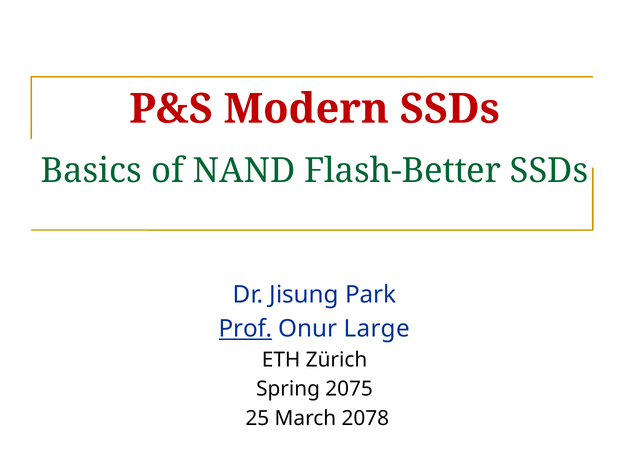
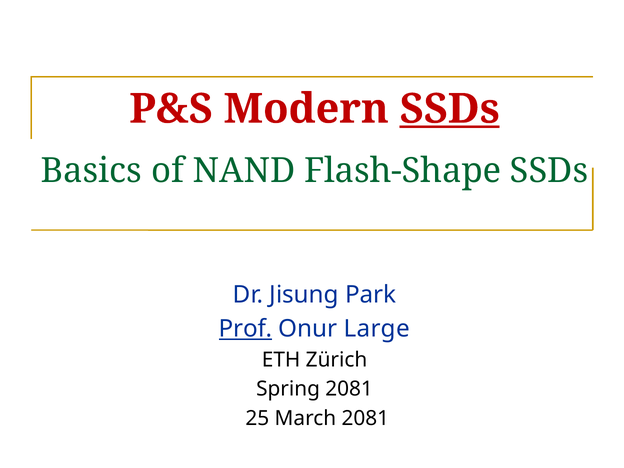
SSDs at (450, 109) underline: none -> present
Flash-Better: Flash-Better -> Flash-Shape
Spring 2075: 2075 -> 2081
March 2078: 2078 -> 2081
